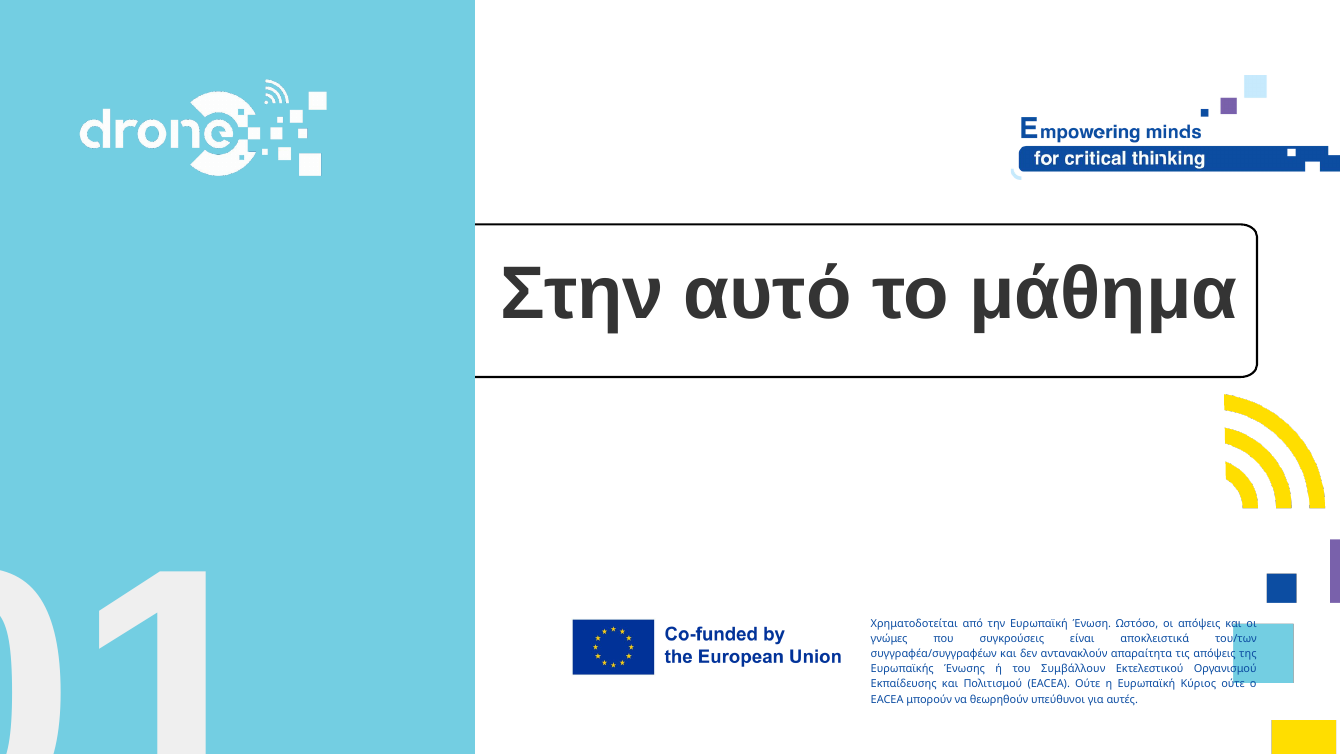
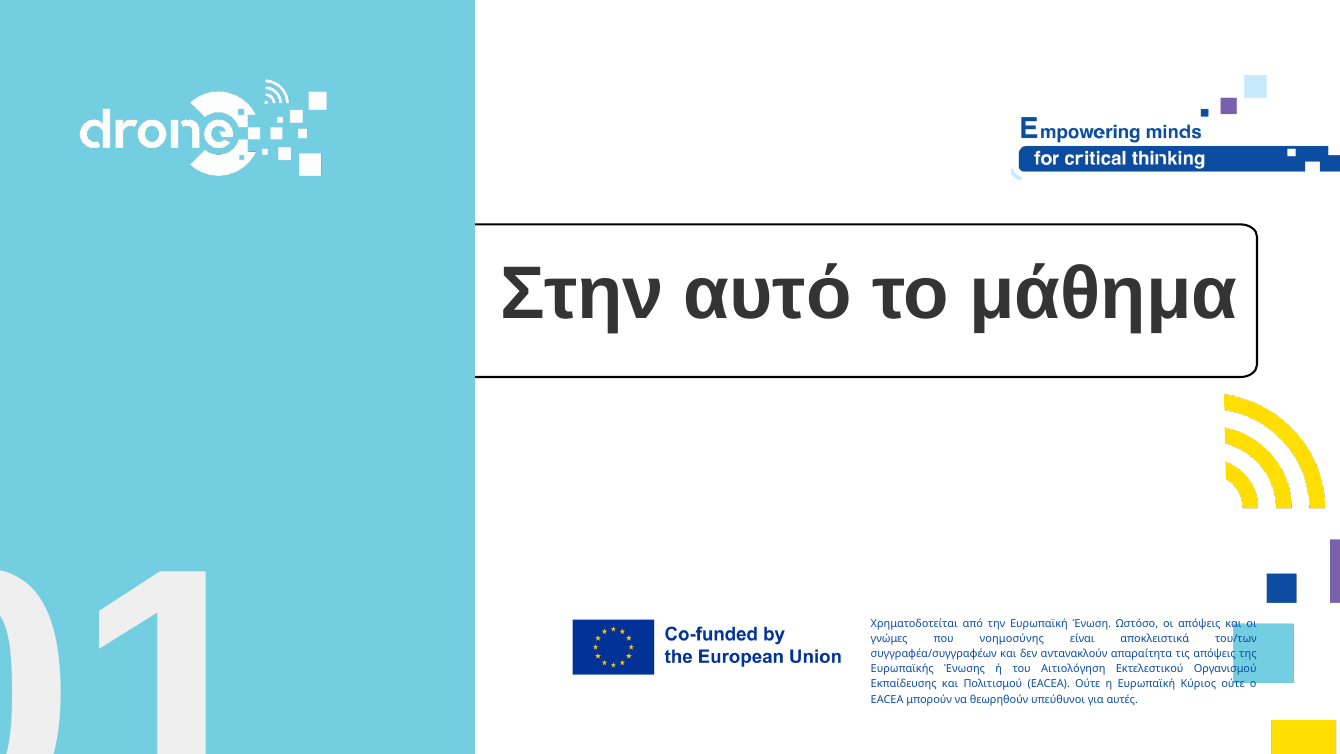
συγκρούσεις: συγκρούσεις -> νοημοσύνης
Συμβάλλουν: Συμβάλλουν -> Αιτιολόγηση
